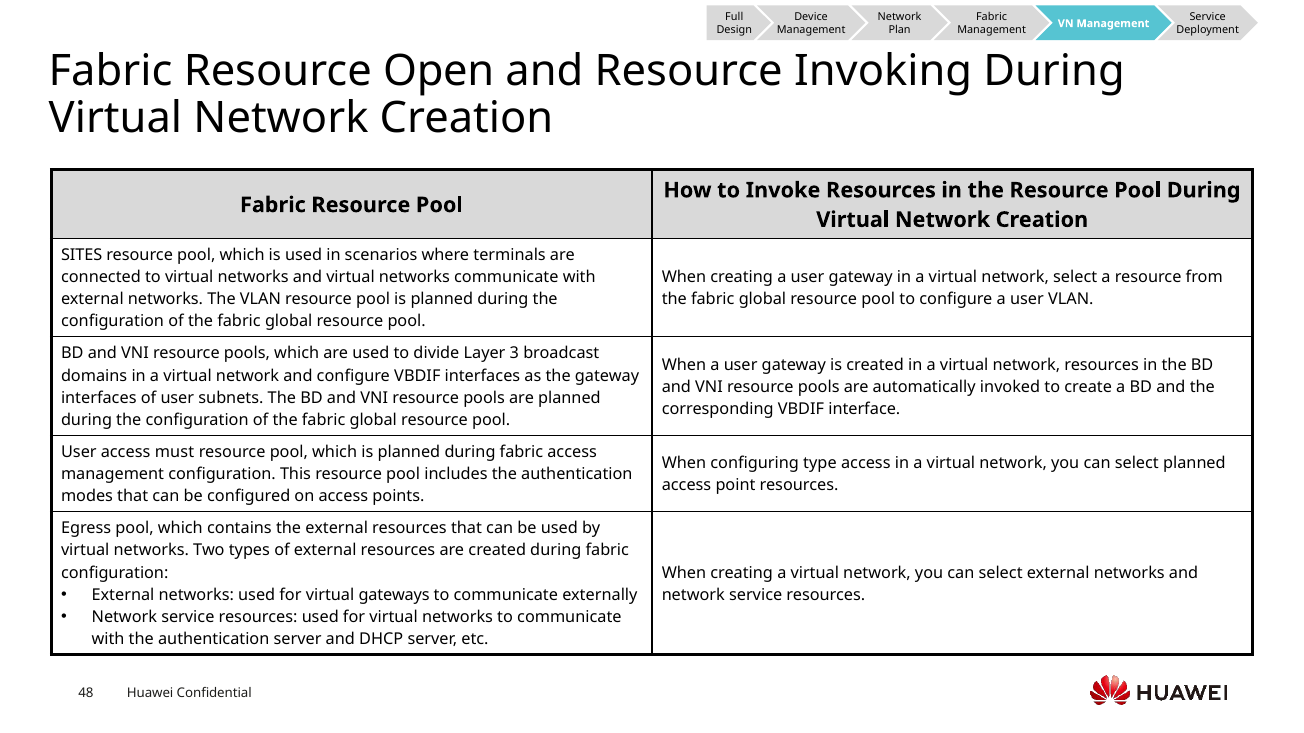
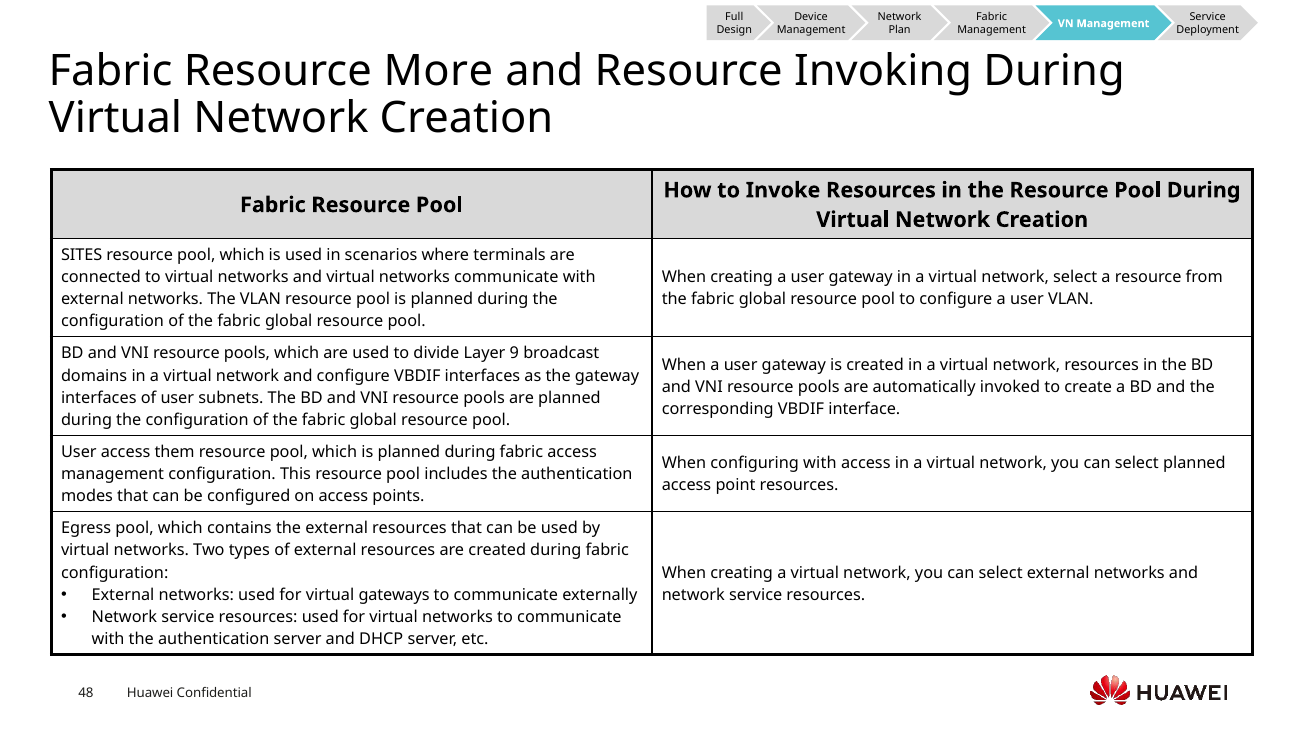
Open: Open -> More
3: 3 -> 9
must: must -> them
configuring type: type -> with
